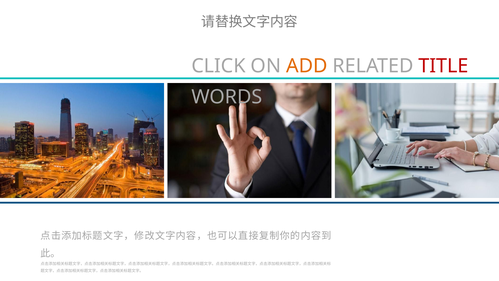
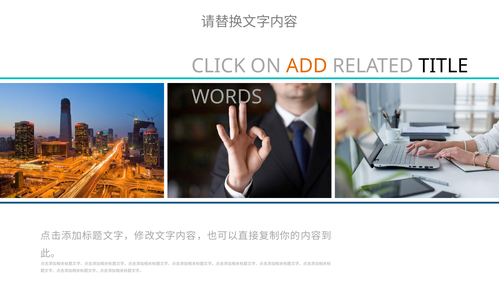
TITLE colour: red -> black
